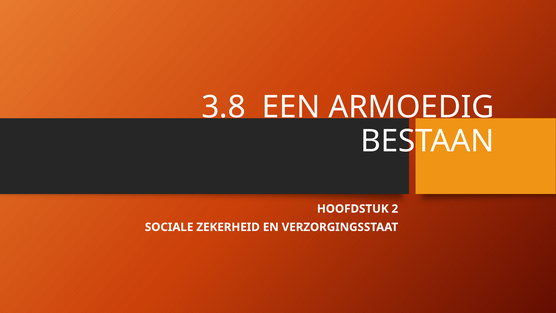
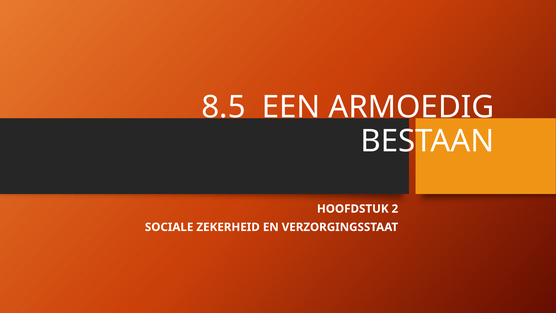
3.8: 3.8 -> 8.5
